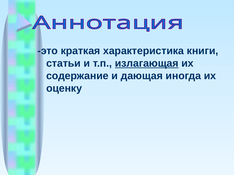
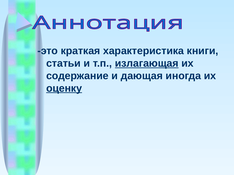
оценку underline: none -> present
